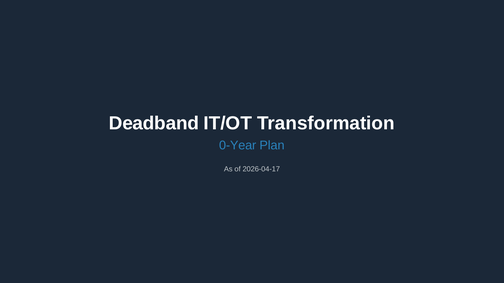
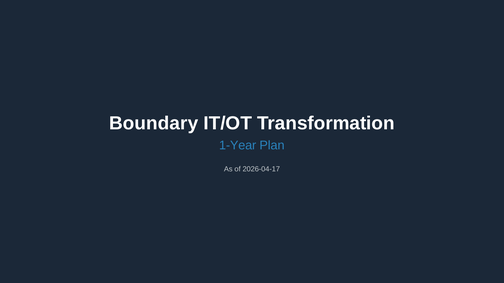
Deadband: Deadband -> Boundary
0-Year: 0-Year -> 1-Year
